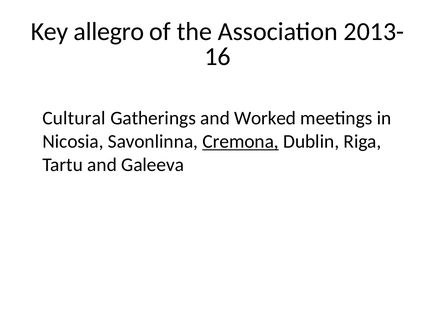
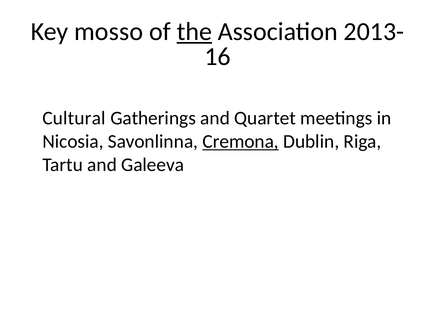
allegro: allegro -> mosso
the underline: none -> present
Worked: Worked -> Quartet
